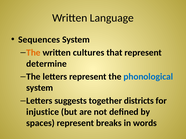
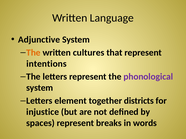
Sequences: Sequences -> Adjunctive
determine: determine -> intentions
phonological colour: blue -> purple
suggests: suggests -> element
